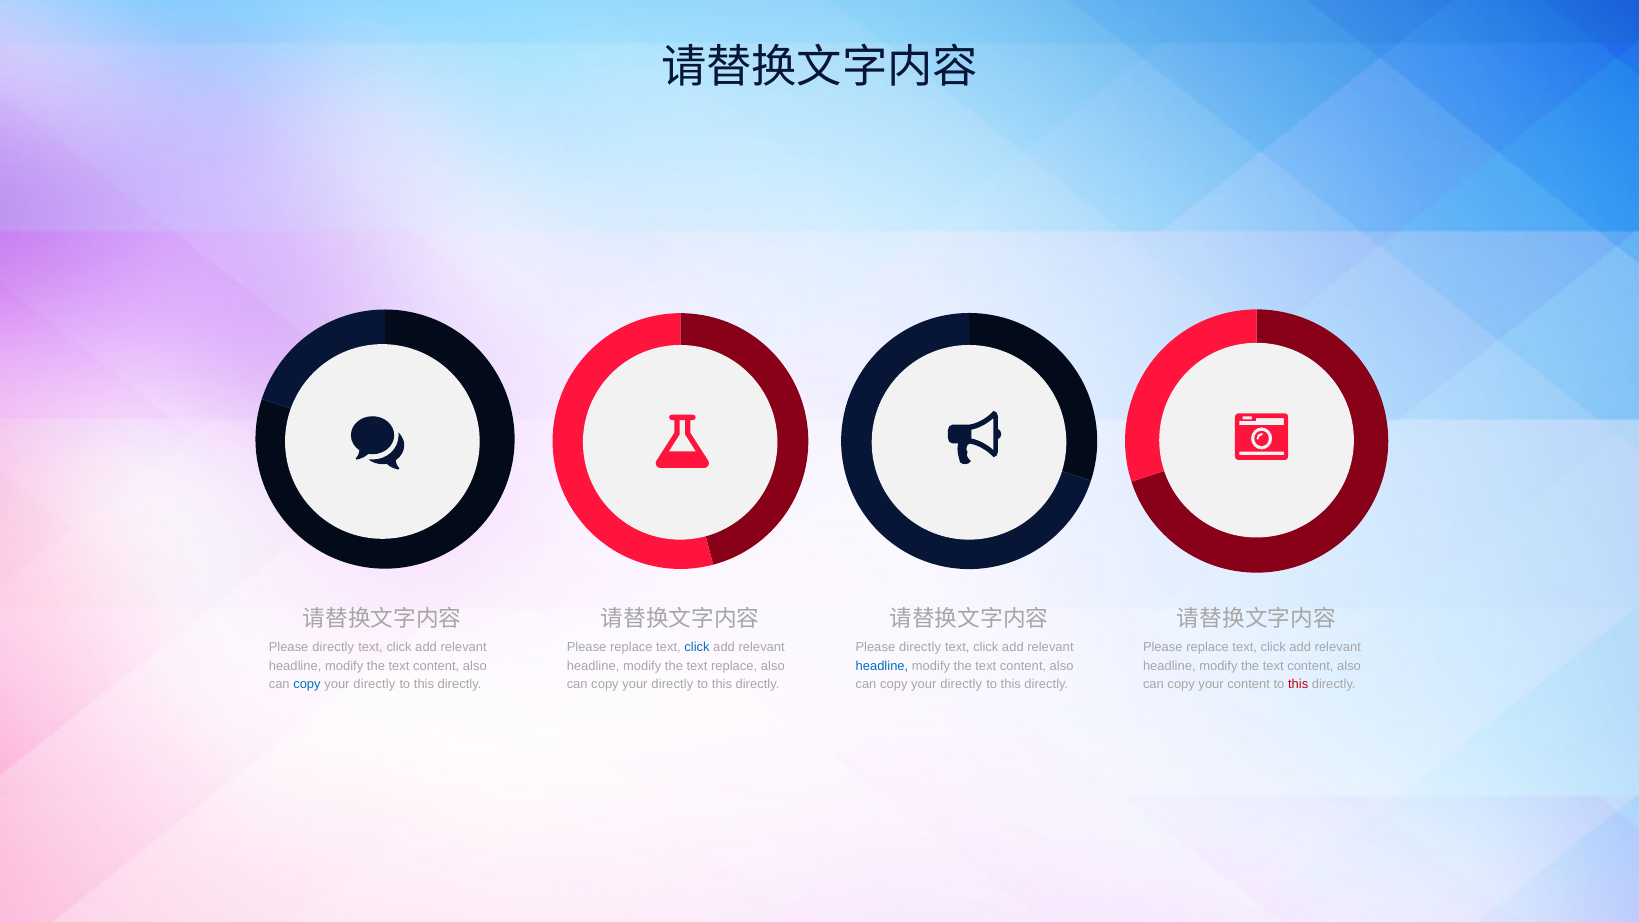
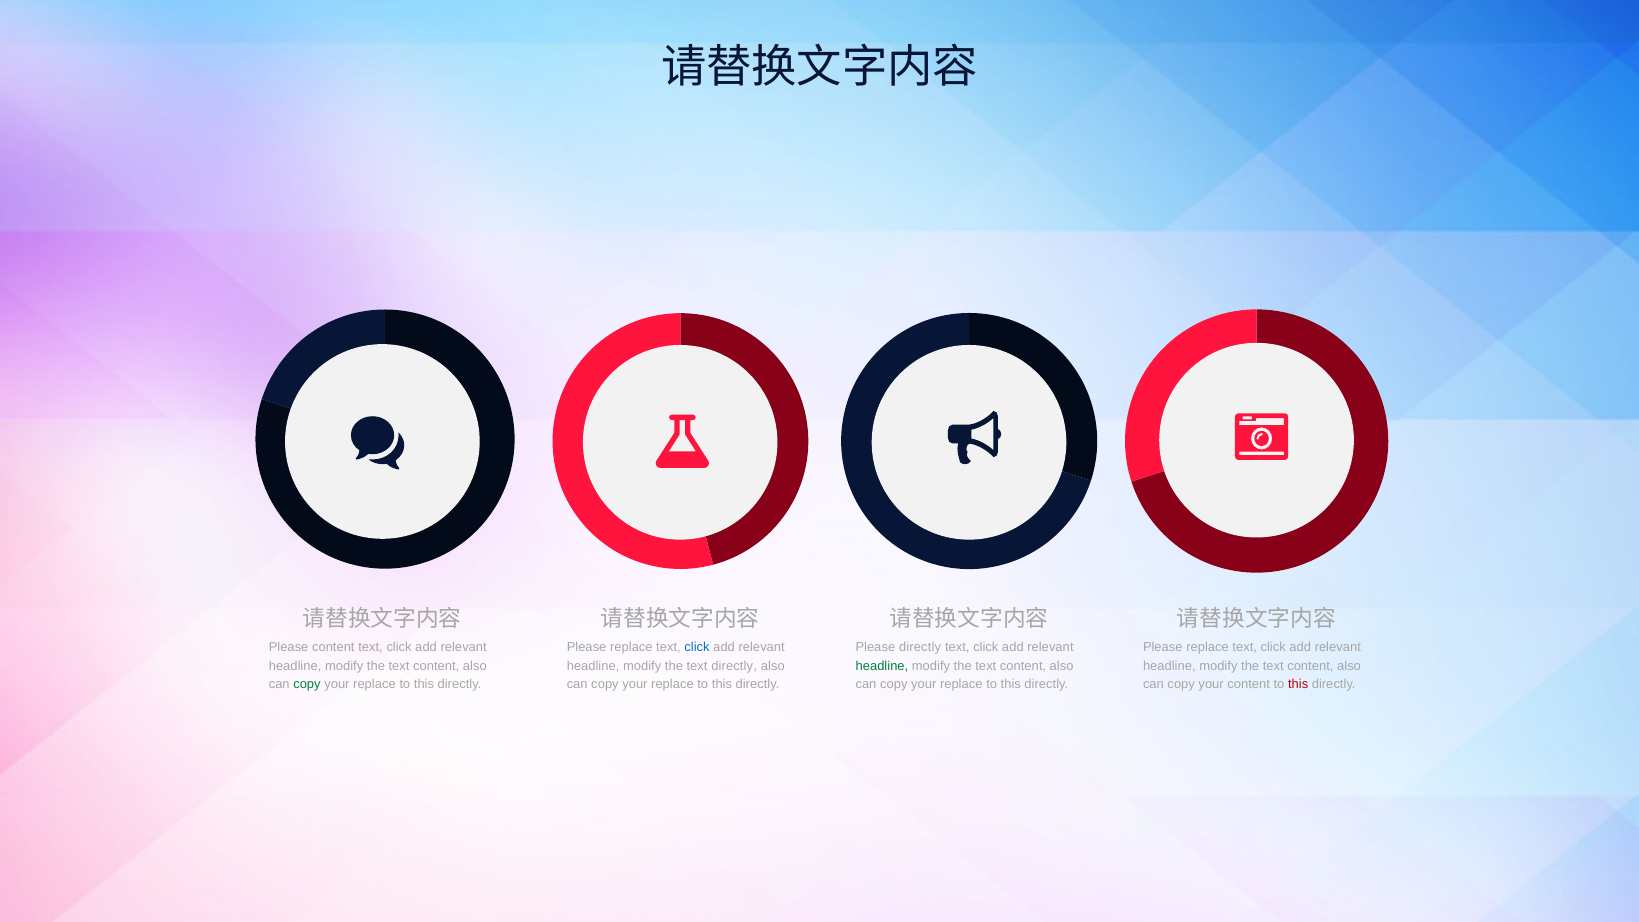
directly at (333, 647): directly -> content
text replace: replace -> directly
headline at (882, 666) colour: blue -> green
copy at (307, 684) colour: blue -> green
directly at (374, 684): directly -> replace
directly at (672, 684): directly -> replace
directly at (961, 684): directly -> replace
